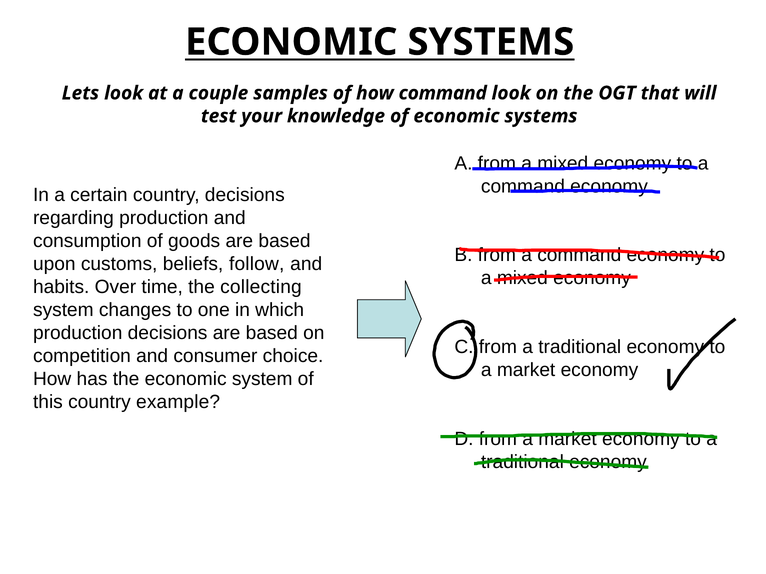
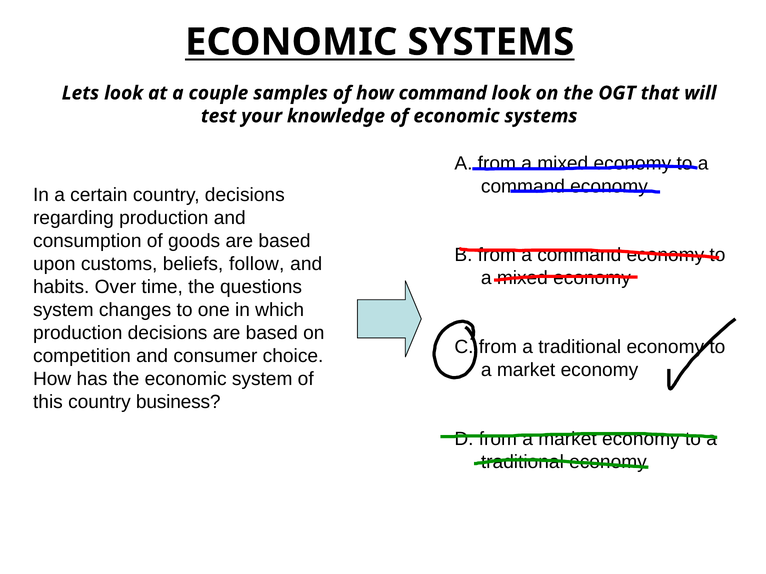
collecting: collecting -> questions
example: example -> business
